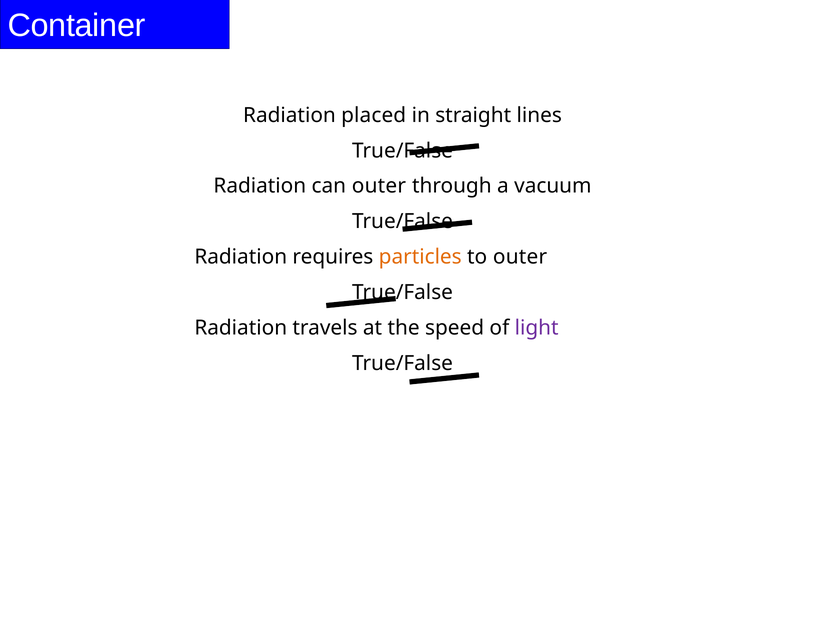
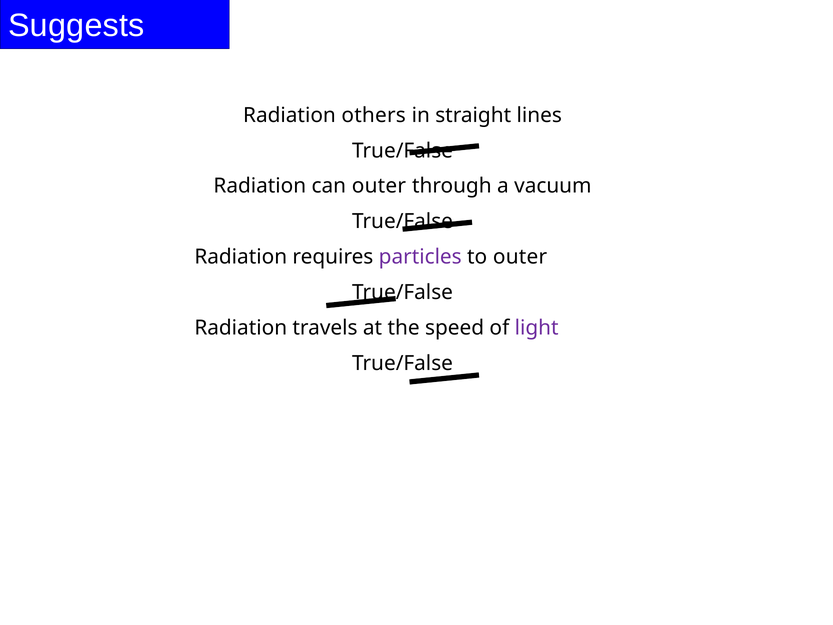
Container: Container -> Suggests
placed: placed -> others
particles colour: orange -> purple
